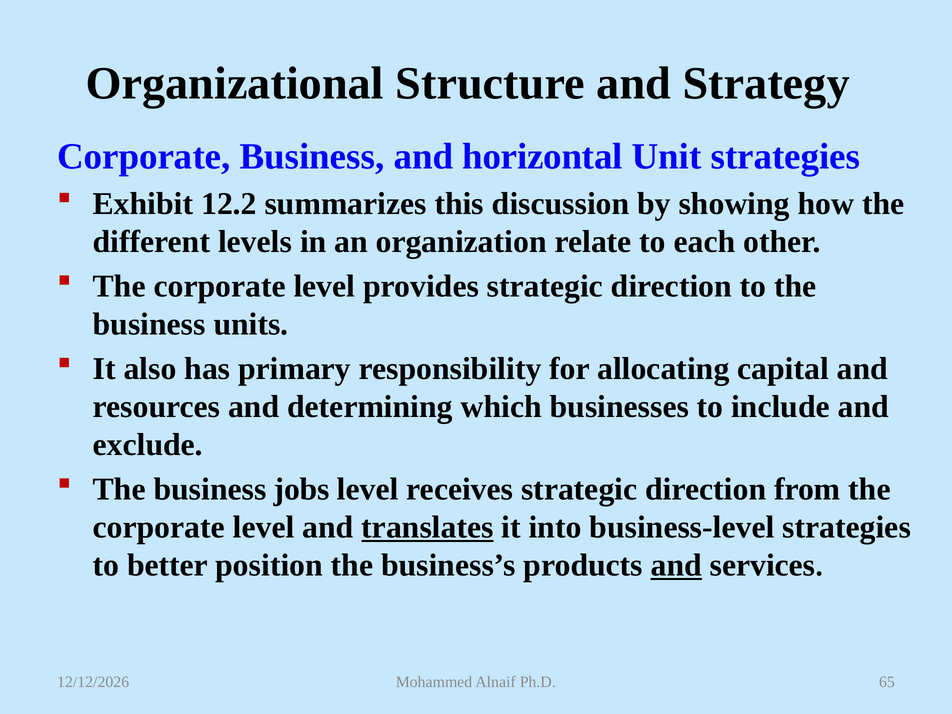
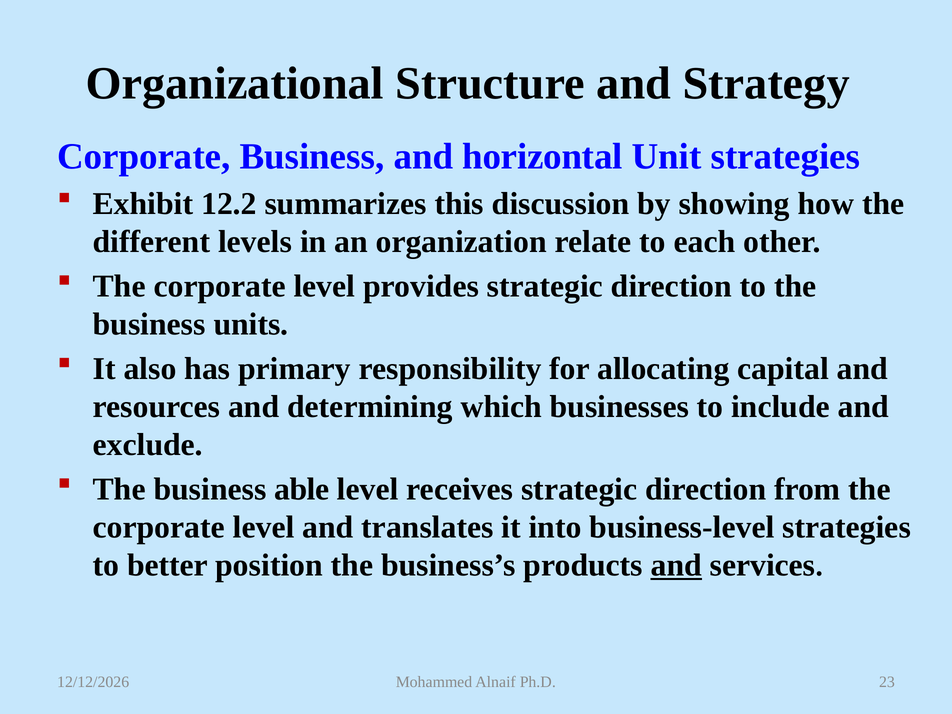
jobs: jobs -> able
translates underline: present -> none
65: 65 -> 23
